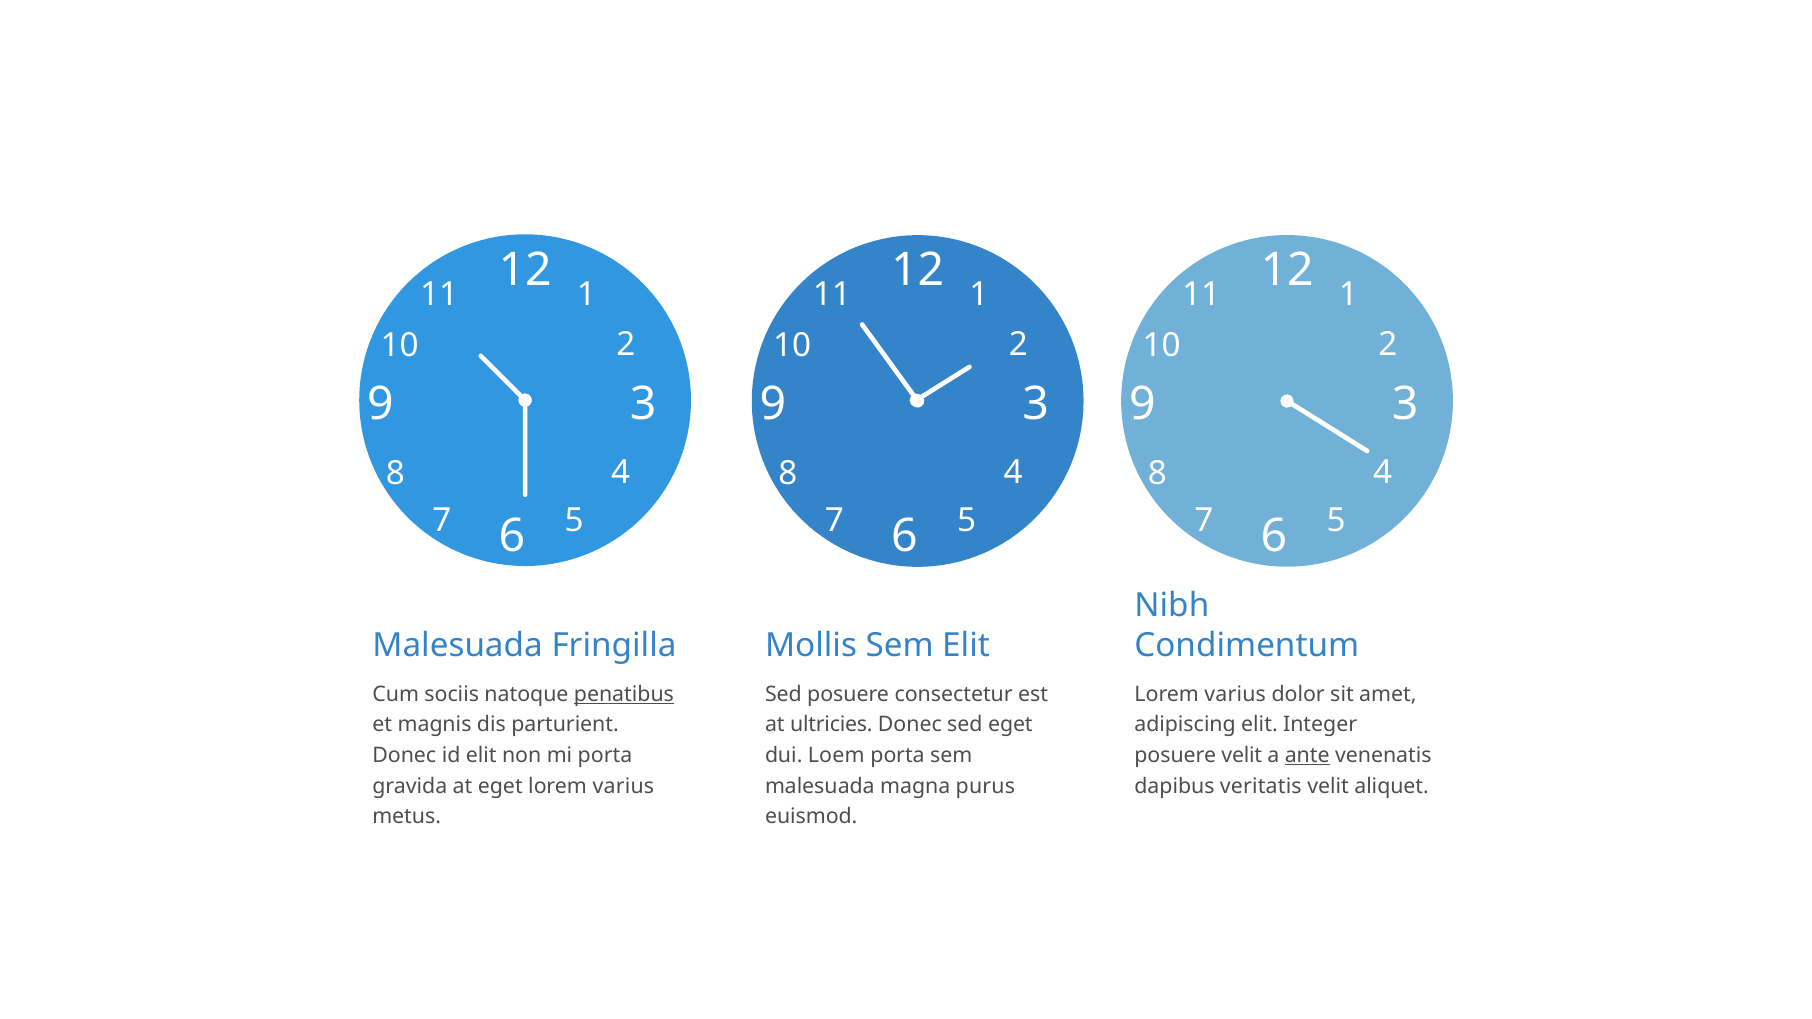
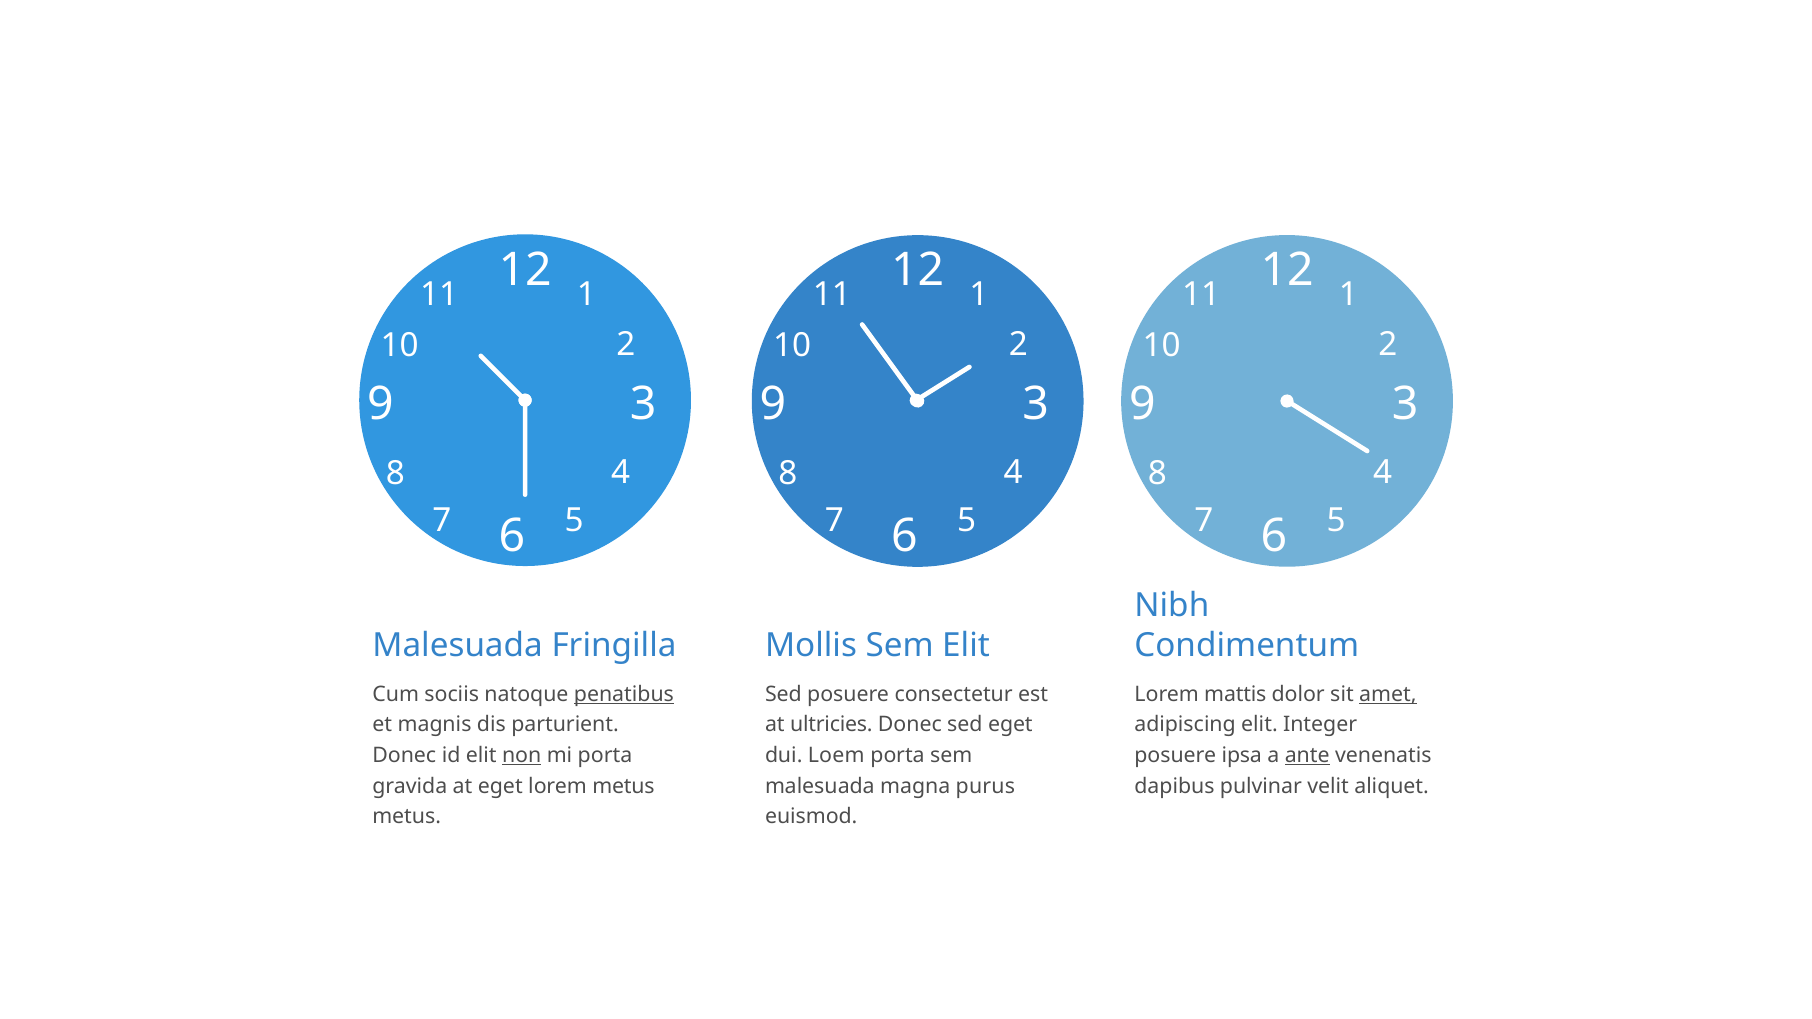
varius at (1235, 694): varius -> mattis
amet underline: none -> present
non underline: none -> present
posuere velit: velit -> ipsa
eget lorem varius: varius -> metus
veritatis: veritatis -> pulvinar
